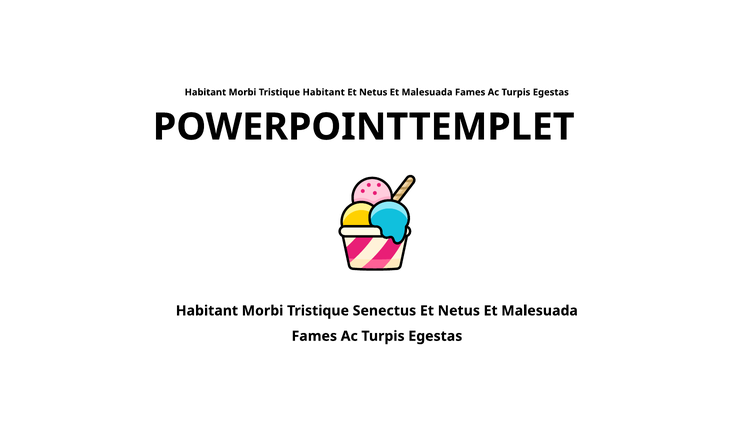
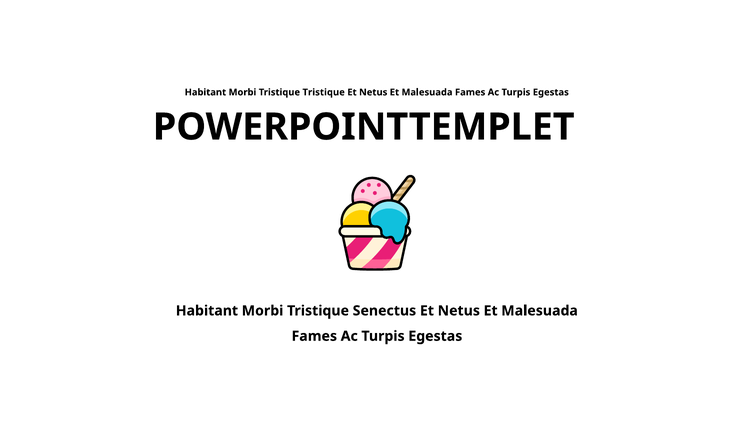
Tristique Habitant: Habitant -> Tristique
